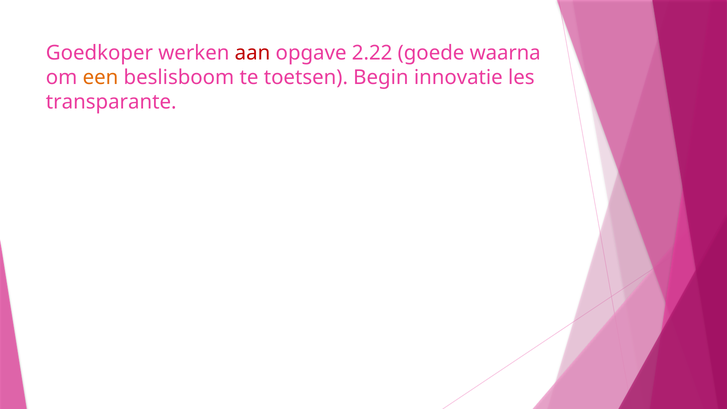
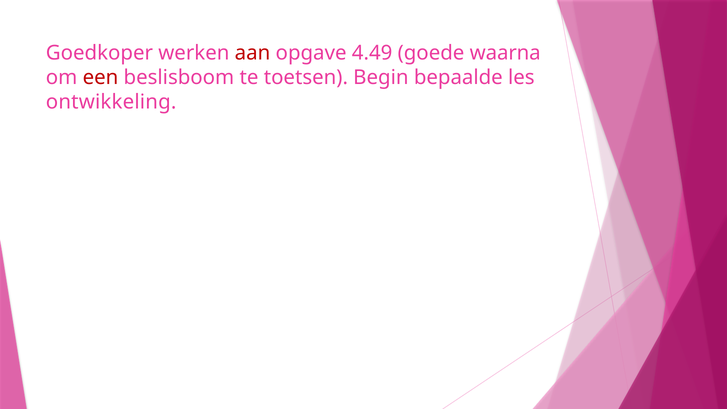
2.22: 2.22 -> 4.49
een colour: orange -> red
innovatie: innovatie -> bepaalde
transparante: transparante -> ontwikkeling
